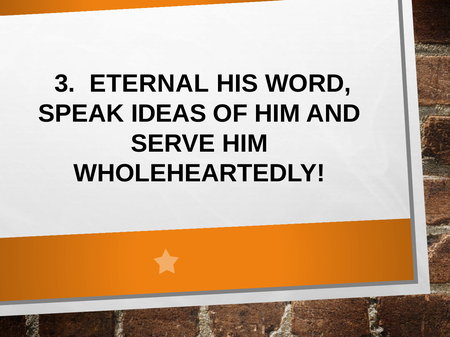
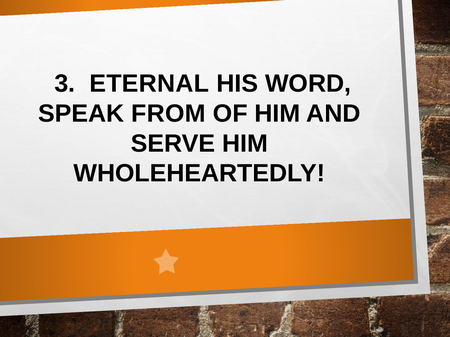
IDEAS: IDEAS -> FROM
